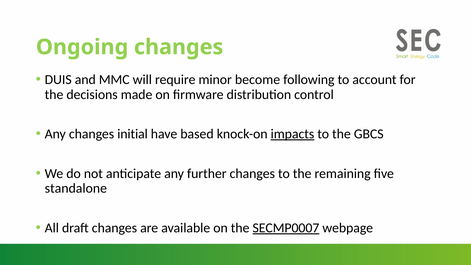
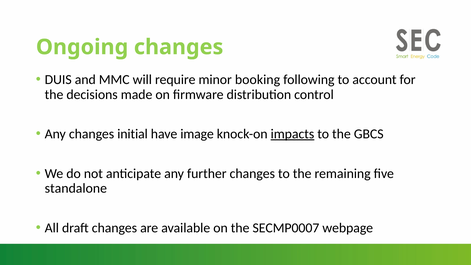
become: become -> booking
based: based -> image
SECMP0007 underline: present -> none
